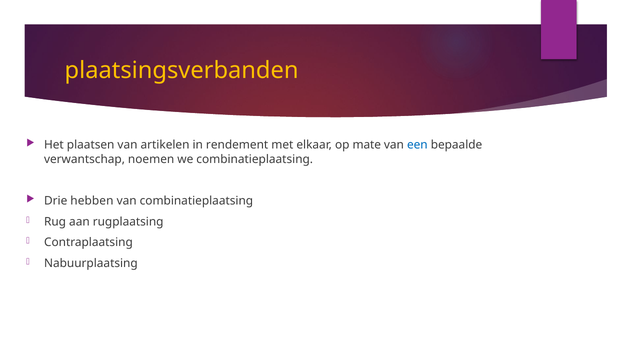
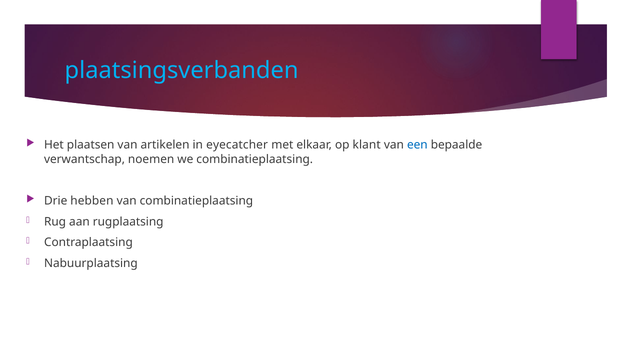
plaatsingsverbanden colour: yellow -> light blue
rendement: rendement -> eyecatcher
mate: mate -> klant
